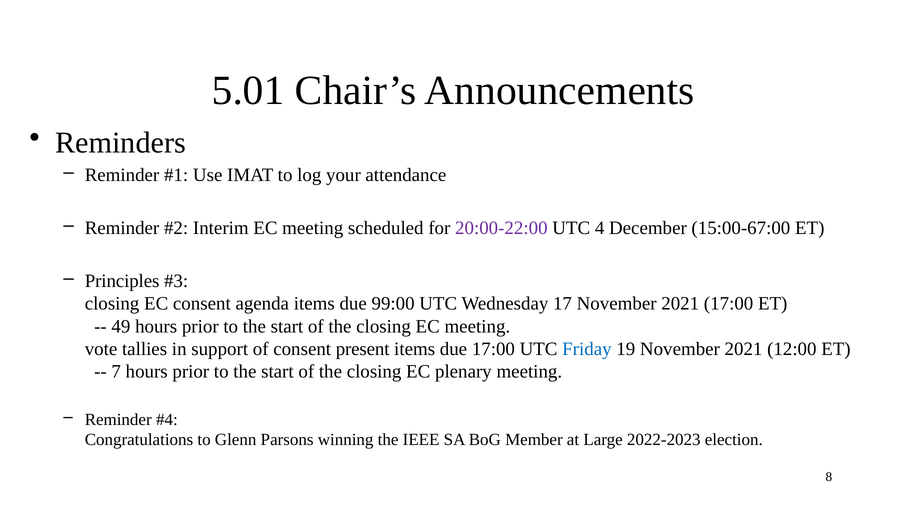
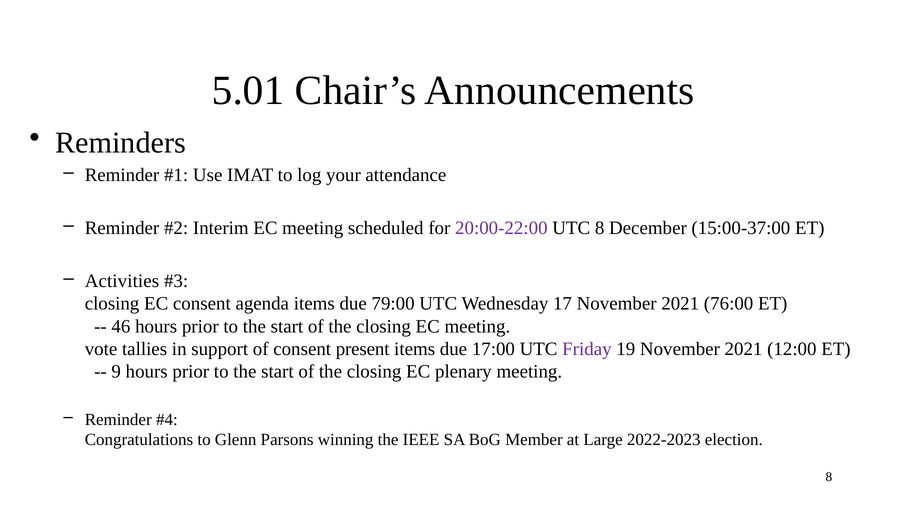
UTC 4: 4 -> 8
15:00-67:00: 15:00-67:00 -> 15:00-37:00
Principles: Principles -> Activities
99:00: 99:00 -> 79:00
2021 17:00: 17:00 -> 76:00
49: 49 -> 46
Friday colour: blue -> purple
7: 7 -> 9
